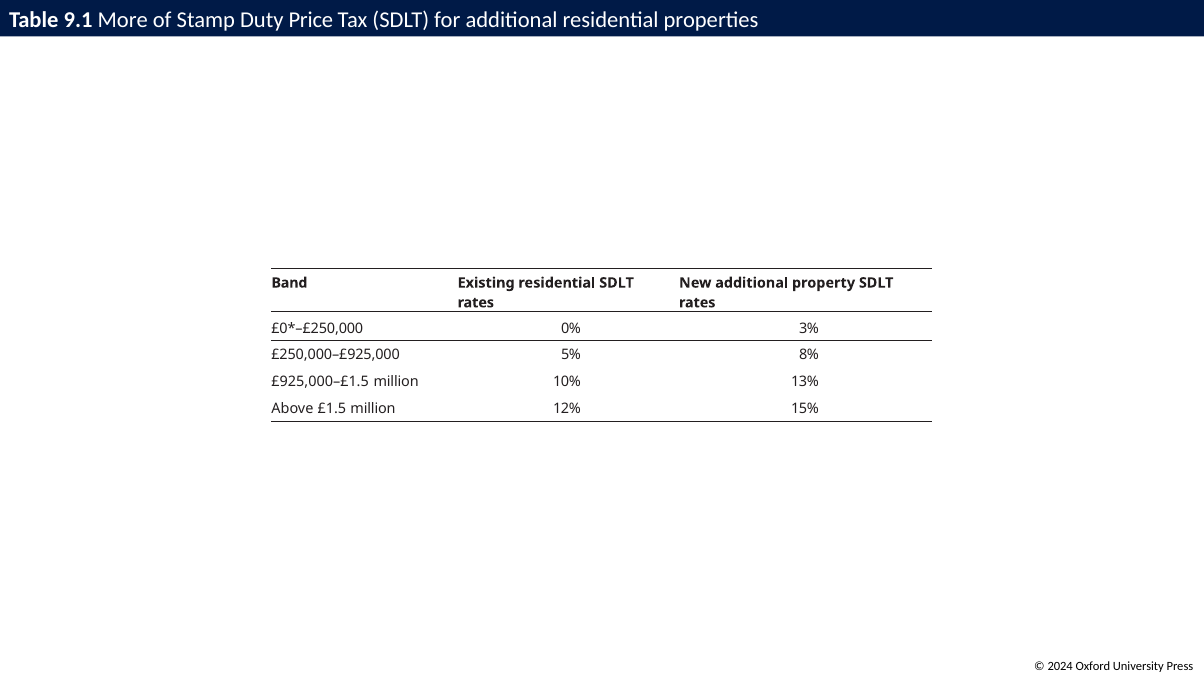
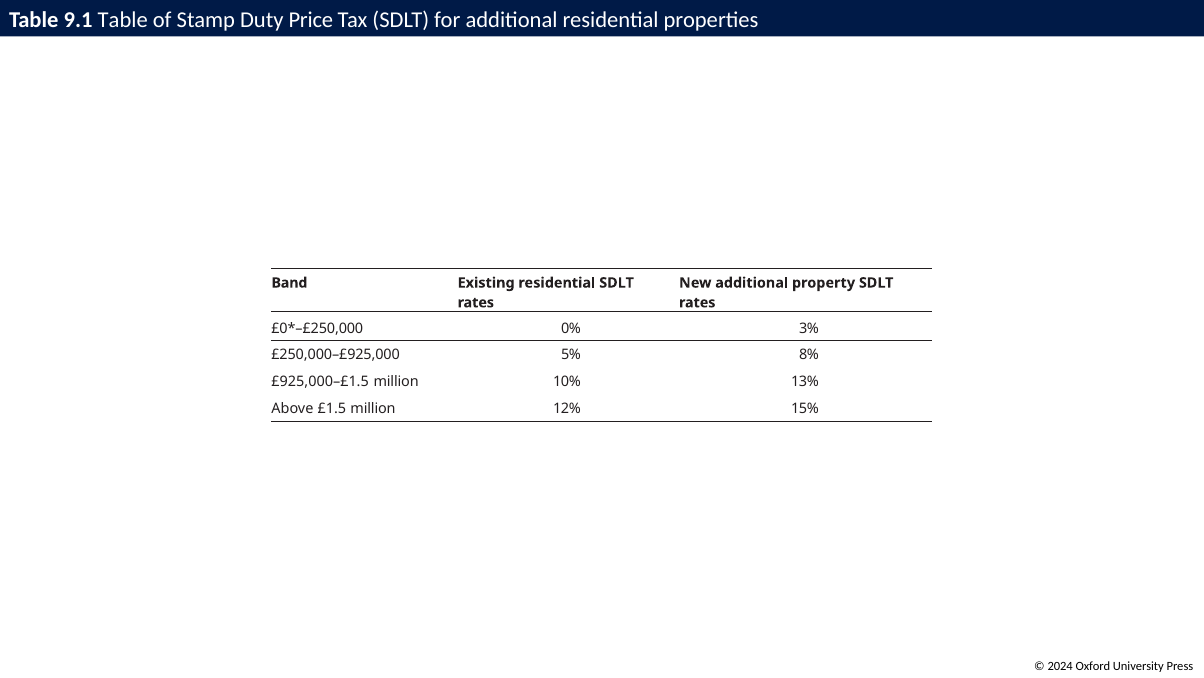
9.1 More: More -> Table
